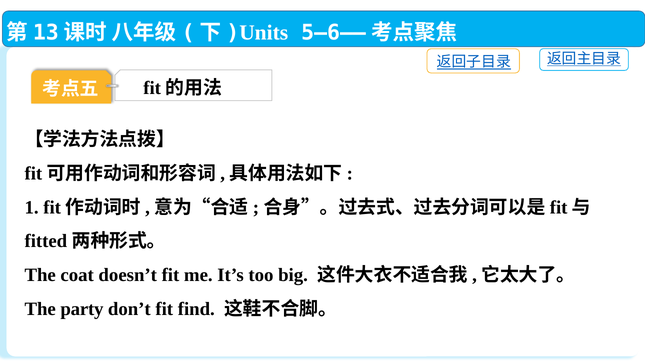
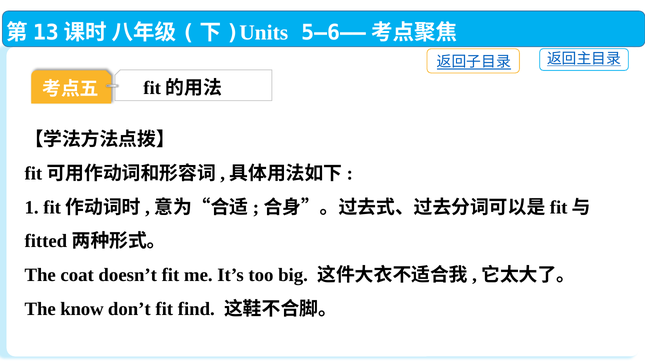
party: party -> know
